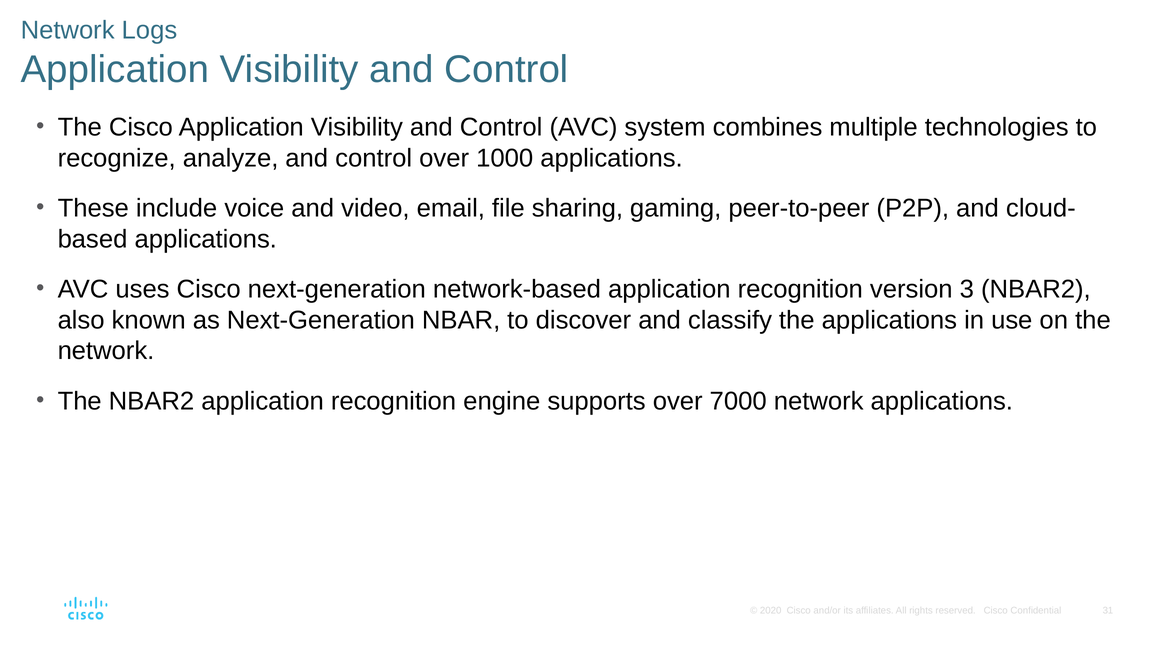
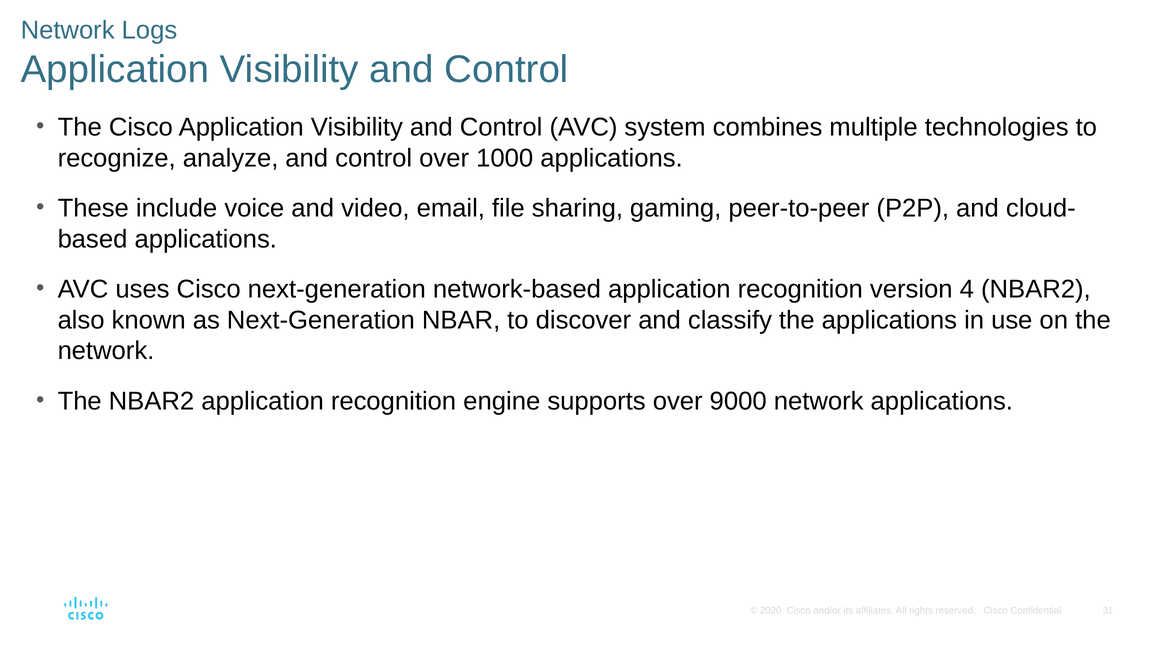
3: 3 -> 4
7000: 7000 -> 9000
